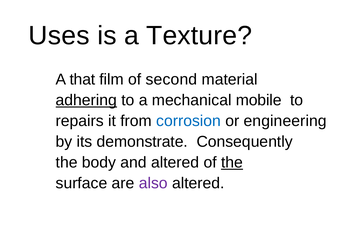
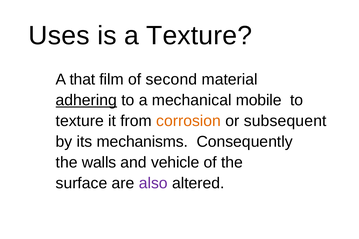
repairs at (80, 121): repairs -> texture
corrosion colour: blue -> orange
engineering: engineering -> subsequent
demonstrate: demonstrate -> mechanisms
body: body -> walls
and altered: altered -> vehicle
the at (232, 162) underline: present -> none
